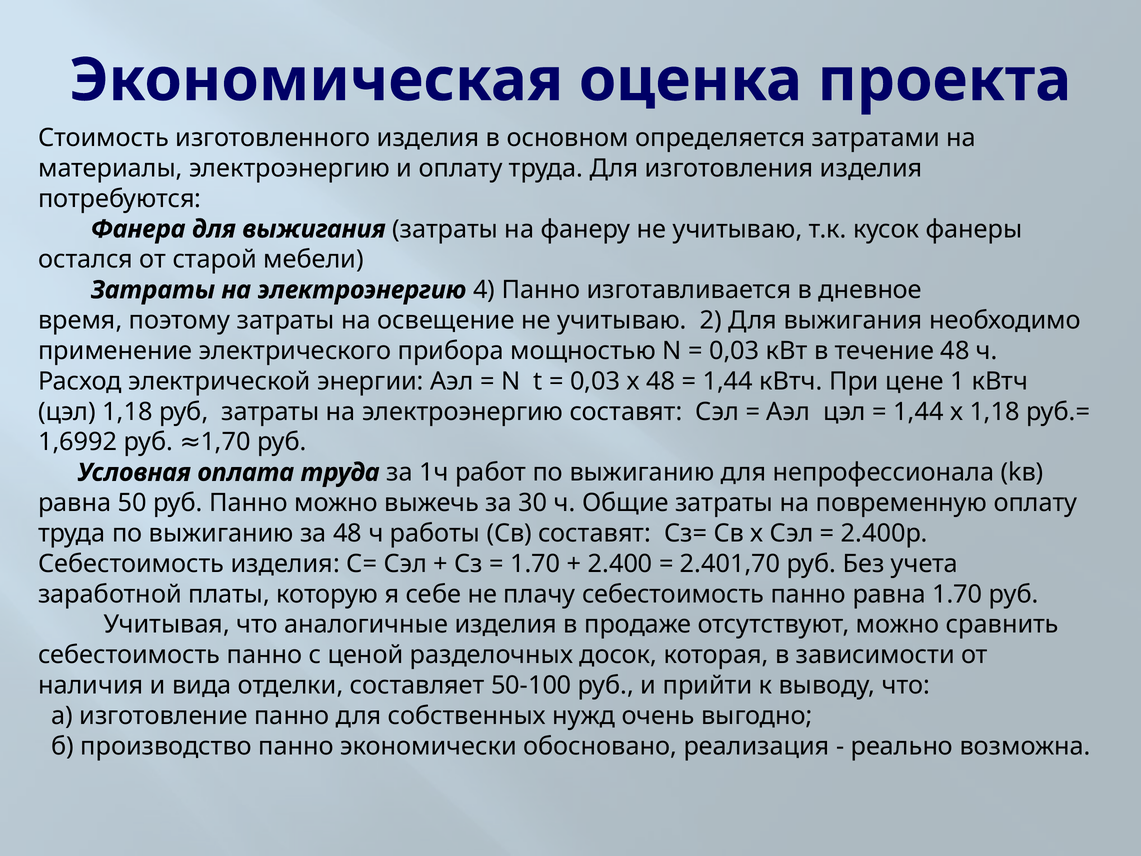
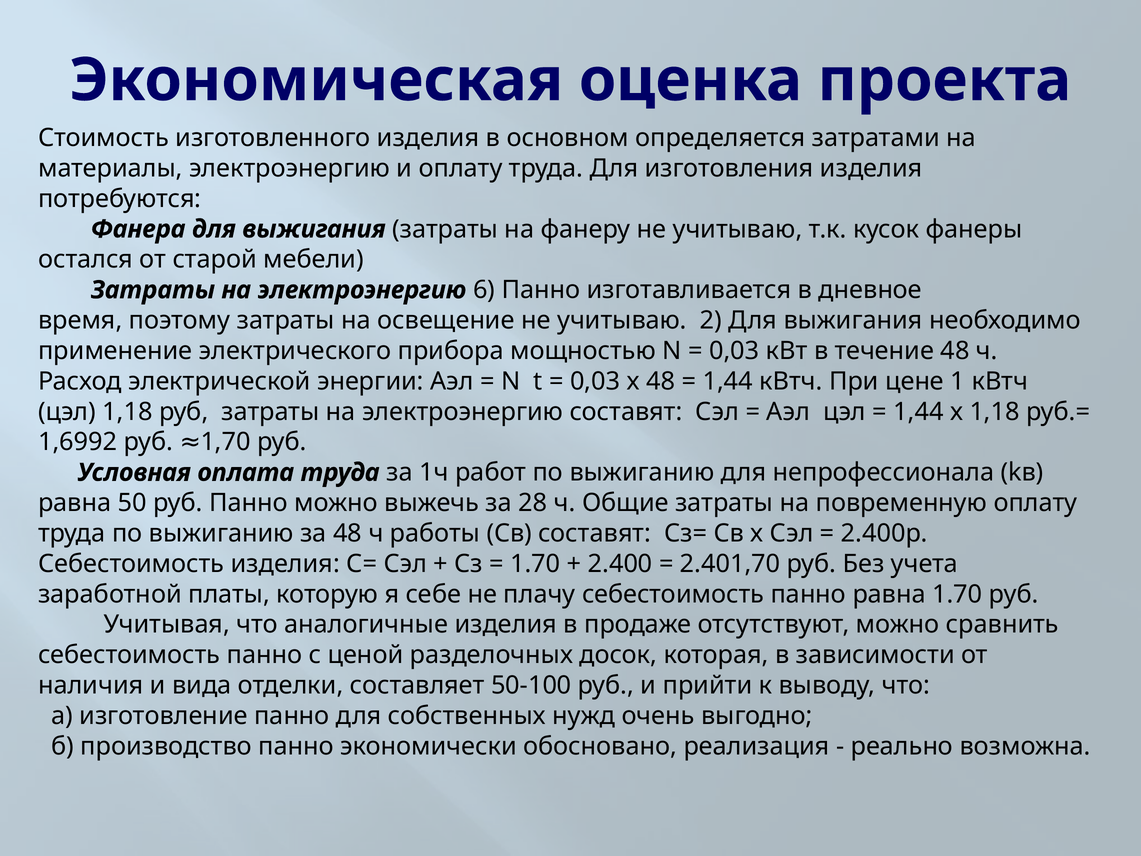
4: 4 -> 6
30: 30 -> 28
